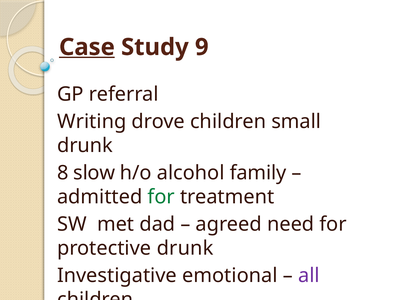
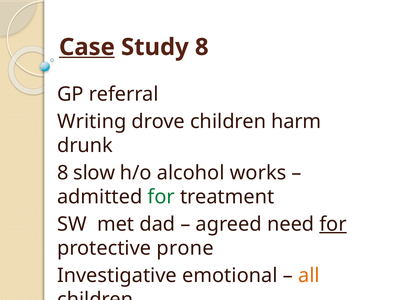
Study 9: 9 -> 8
small: small -> harm
family: family -> works
for at (333, 224) underline: none -> present
protective drunk: drunk -> prone
all colour: purple -> orange
